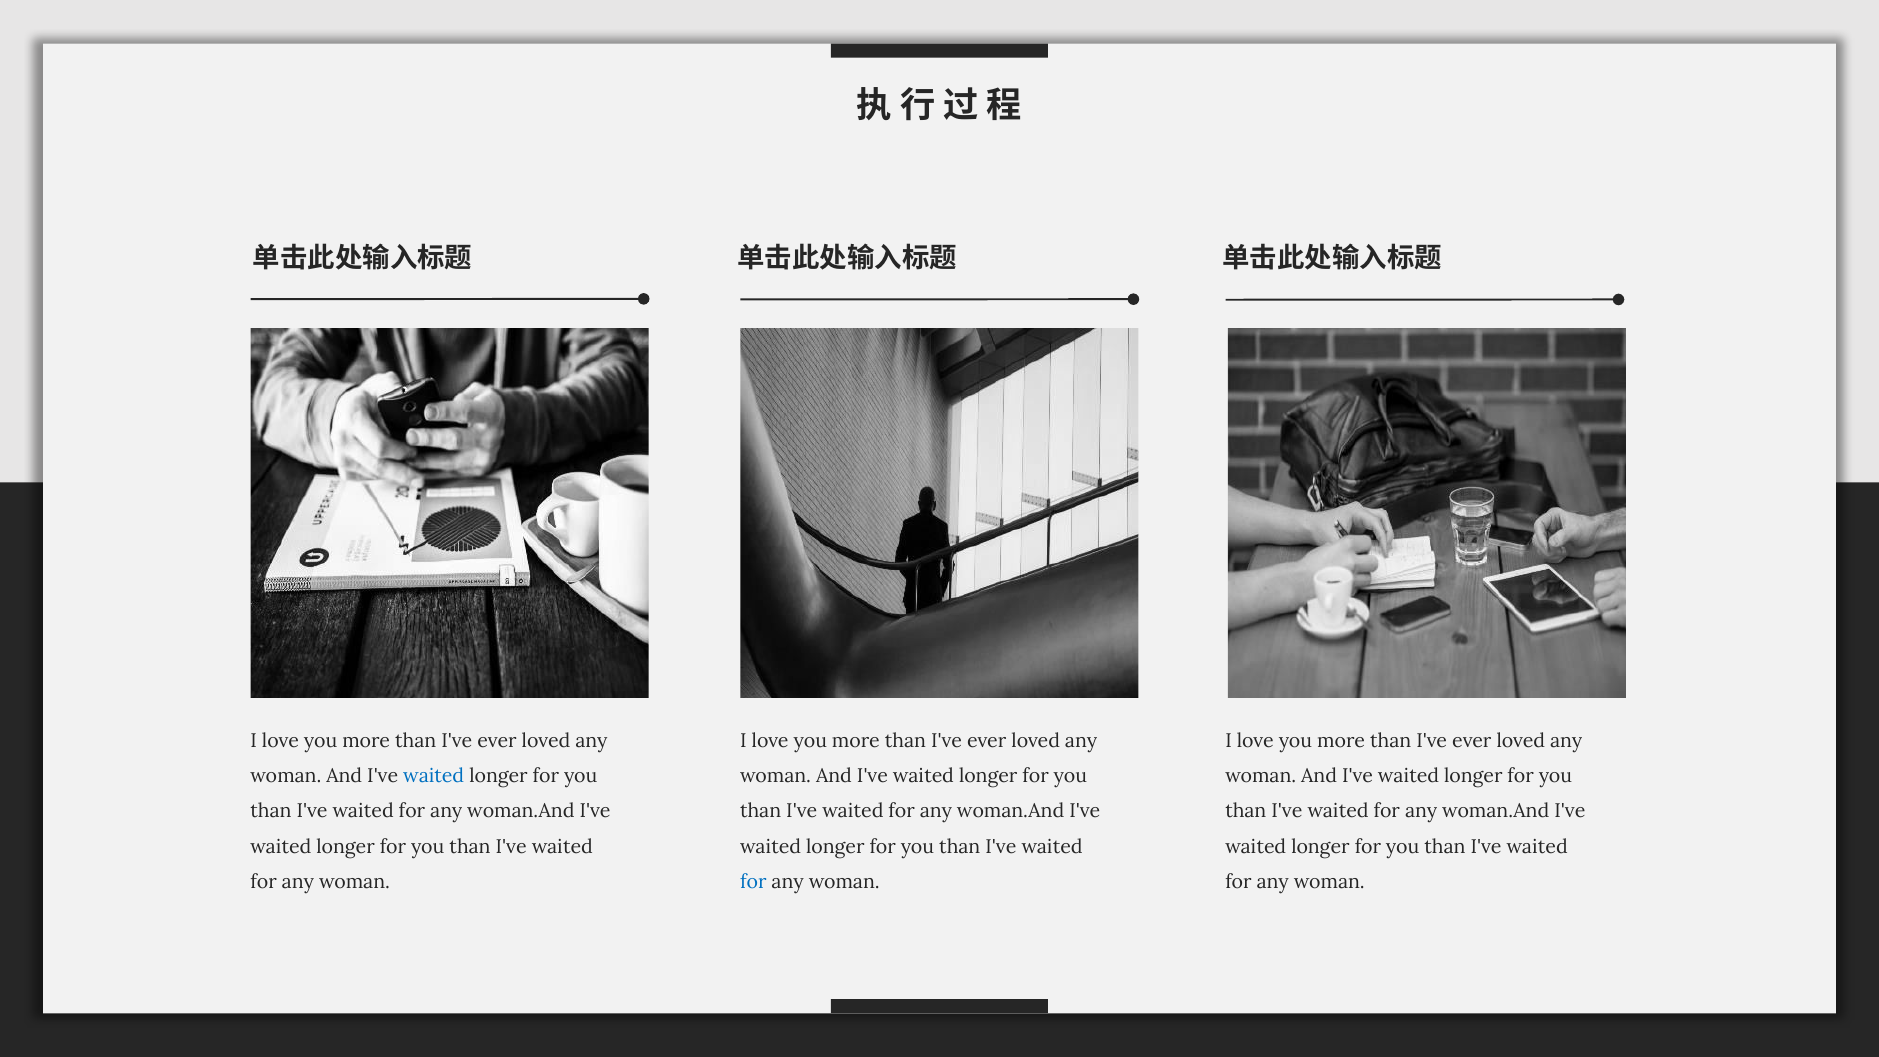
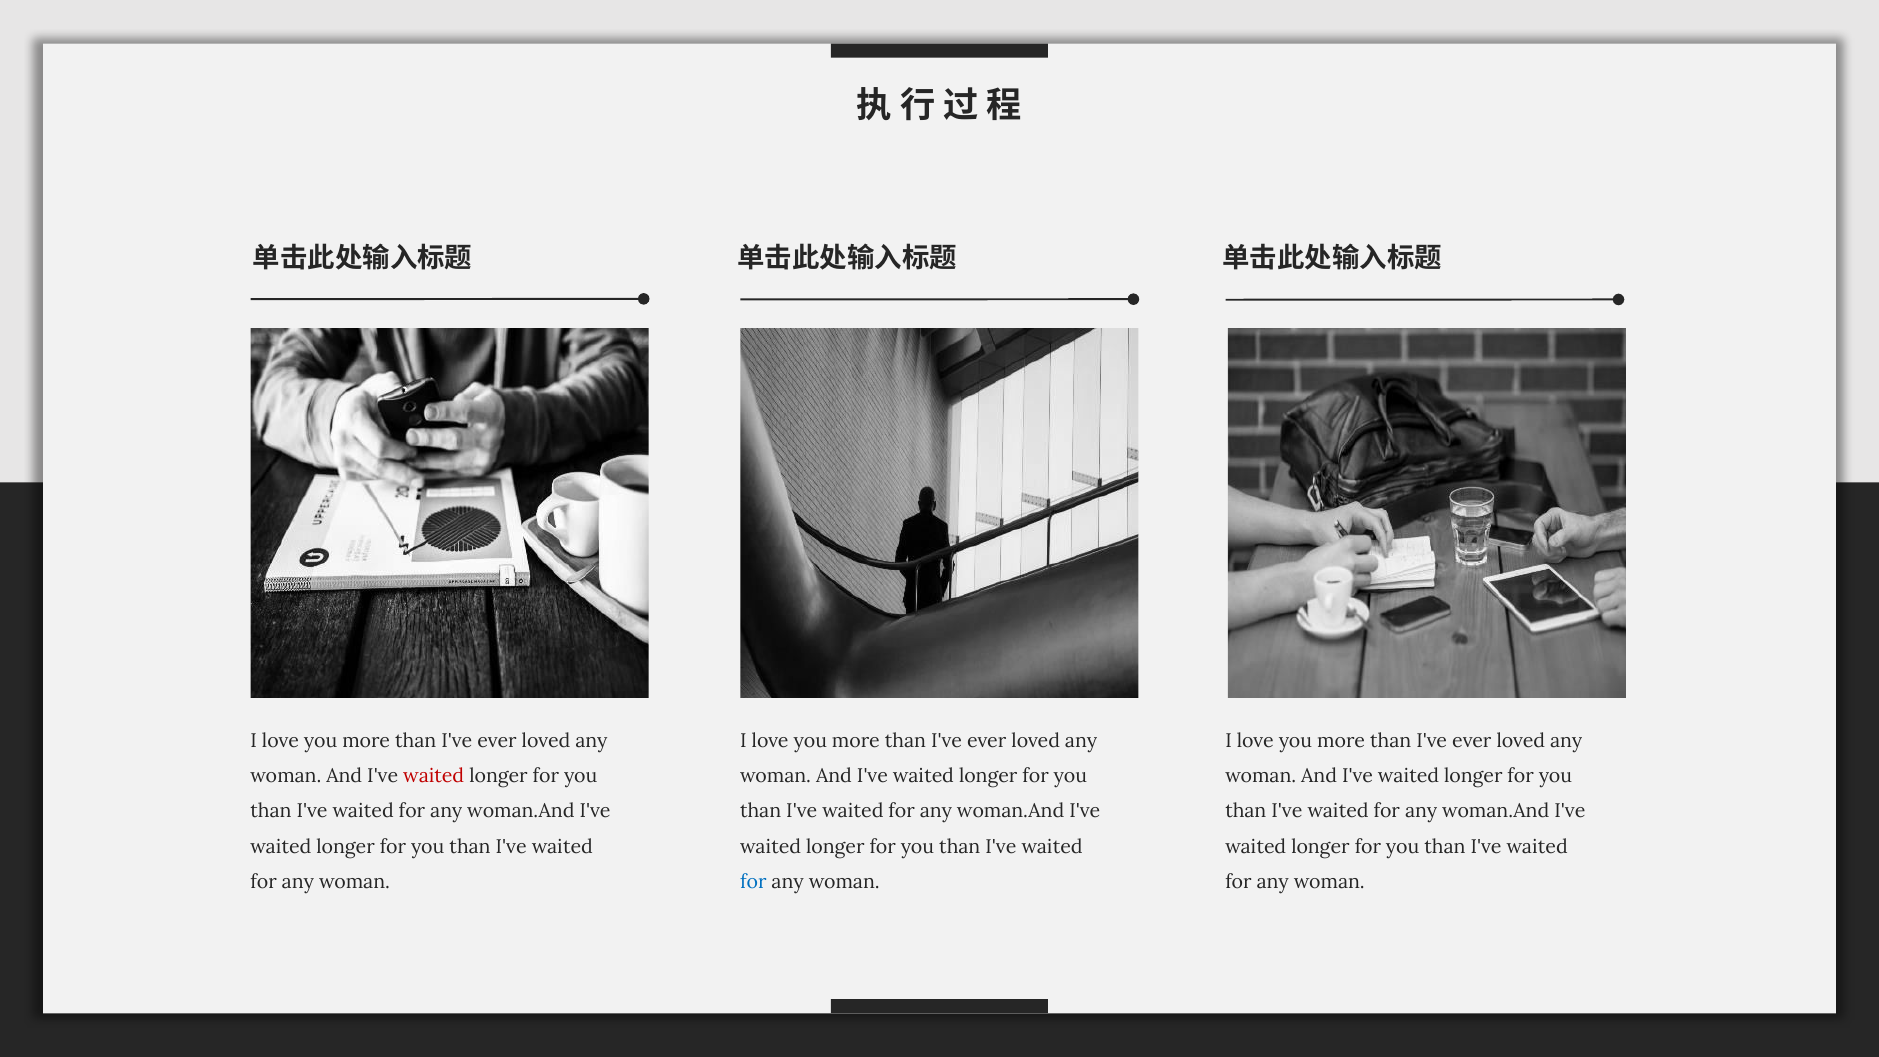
waited at (434, 776) colour: blue -> red
